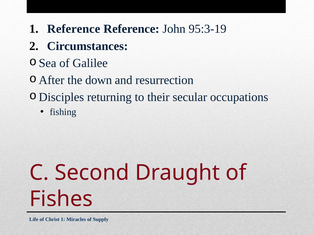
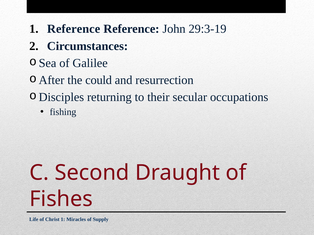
95:3-19: 95:3-19 -> 29:3-19
down: down -> could
